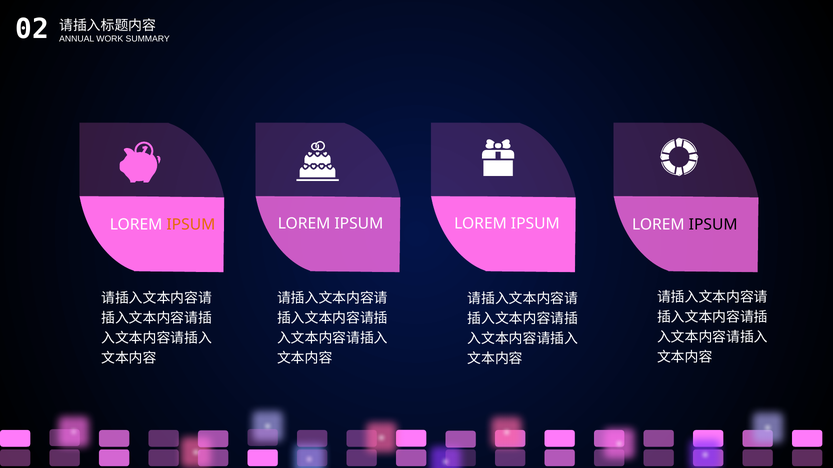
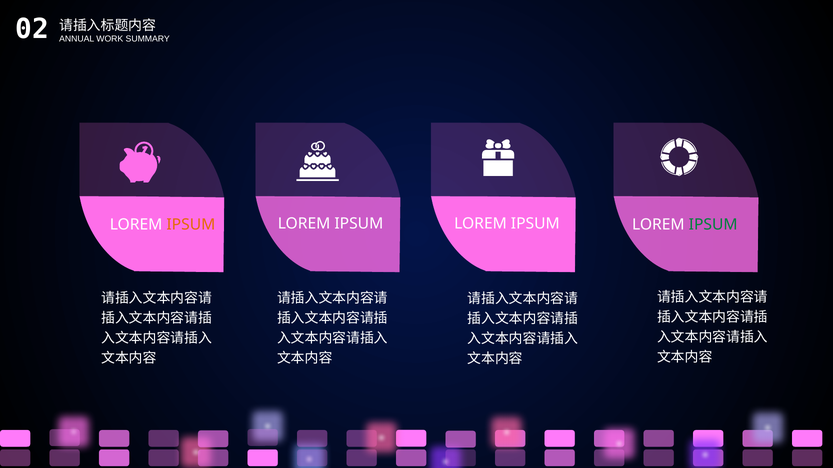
IPSUM at (713, 225) colour: black -> green
